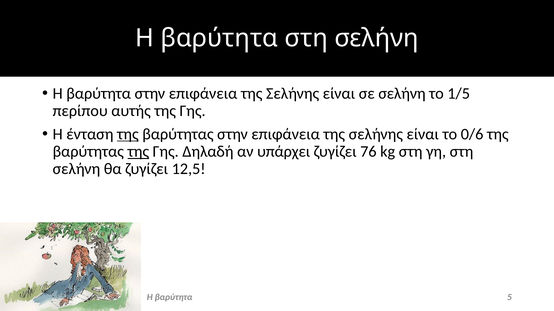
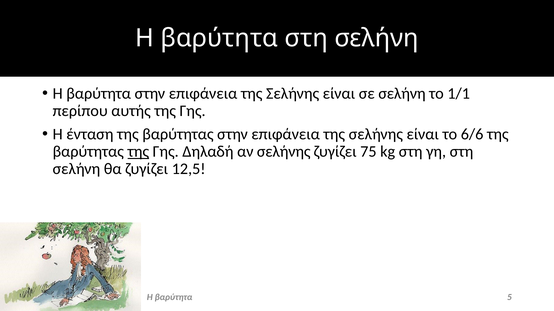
1/5: 1/5 -> 1/1
της at (128, 134) underline: present -> none
0/6: 0/6 -> 6/6
αν υπάρχει: υπάρχει -> σελήνης
76: 76 -> 75
